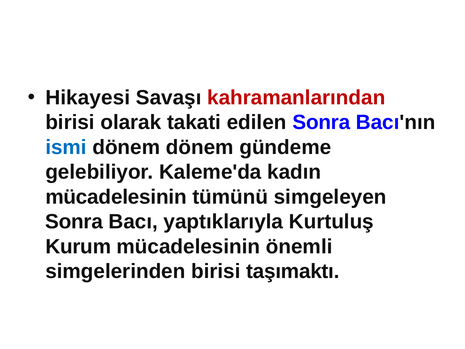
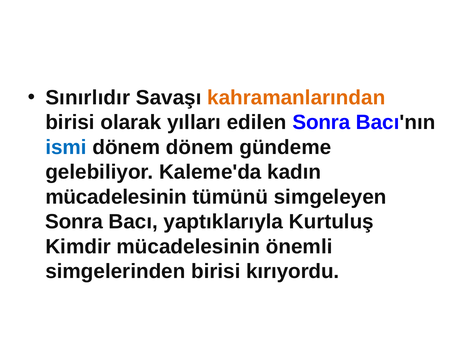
Hikayesi: Hikayesi -> Sınırlıdır
kahramanlarından colour: red -> orange
takati: takati -> yılları
Kurum: Kurum -> Kimdir
taşımaktı: taşımaktı -> kırıyordu
